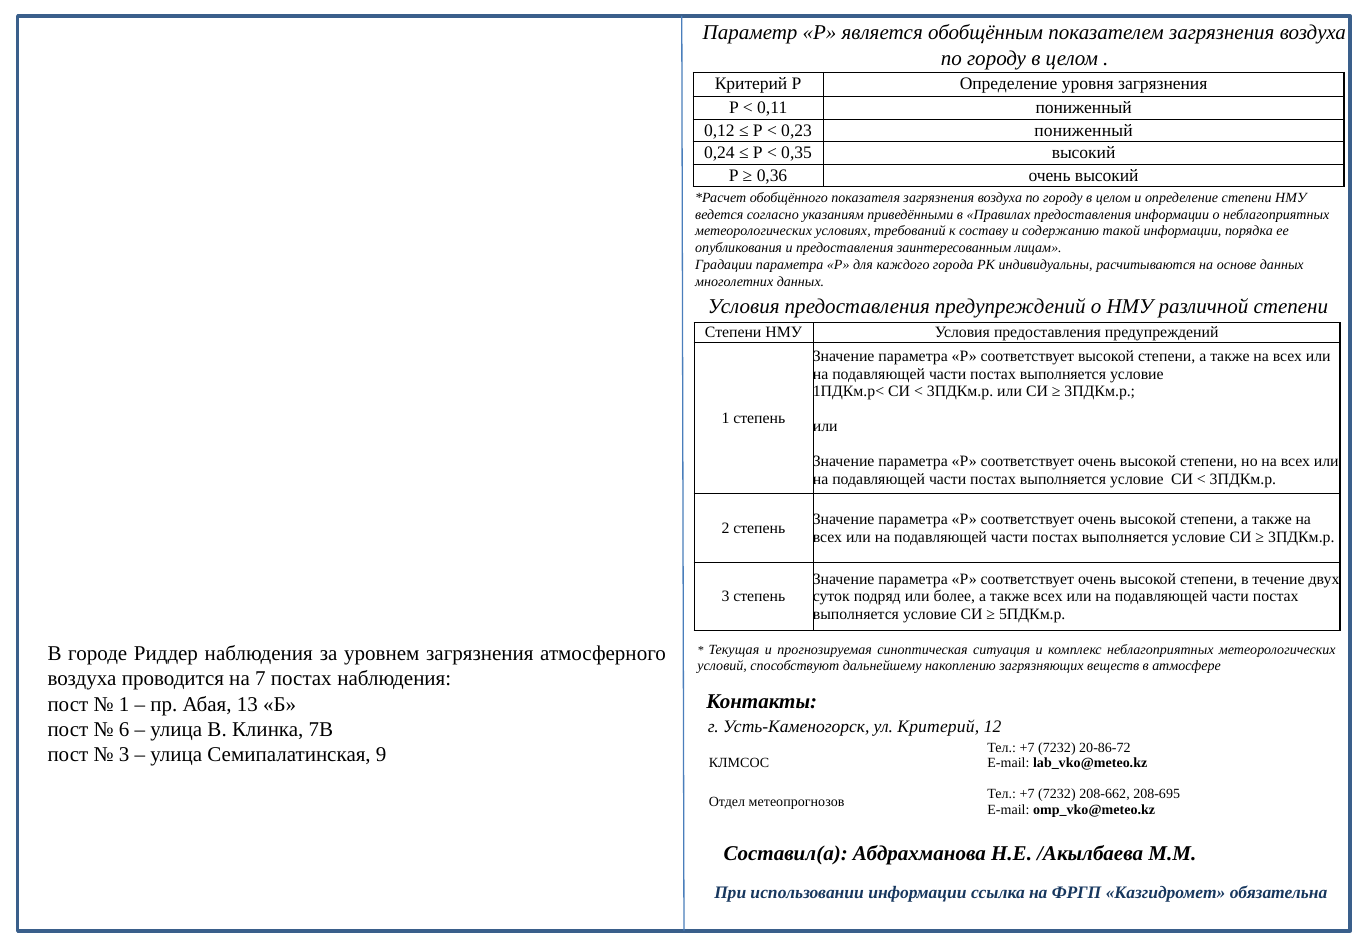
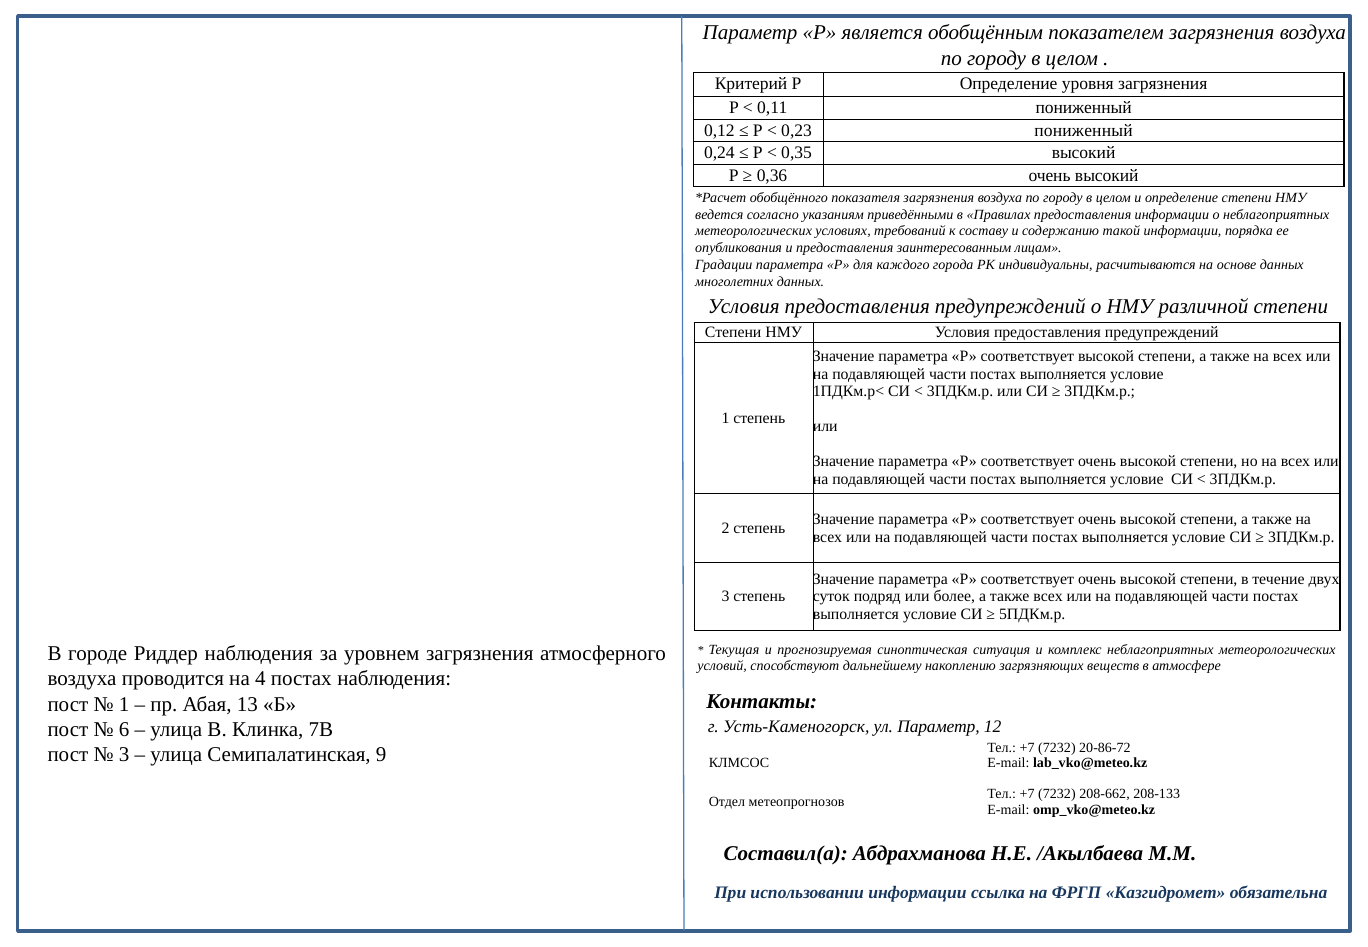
7: 7 -> 4
ул Критерий: Критерий -> Параметр
208-695: 208-695 -> 208-133
